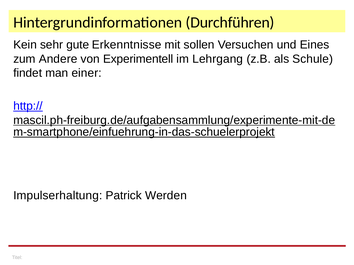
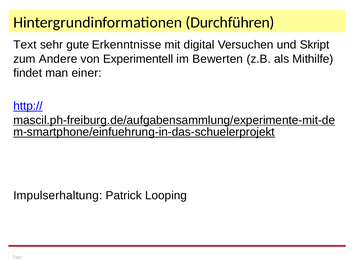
Kein: Kein -> Text
sollen: sollen -> digital
Eines: Eines -> Skript
Lehrgang: Lehrgang -> Bewerten
Schule: Schule -> Mithilfe
Werden: Werden -> Looping
